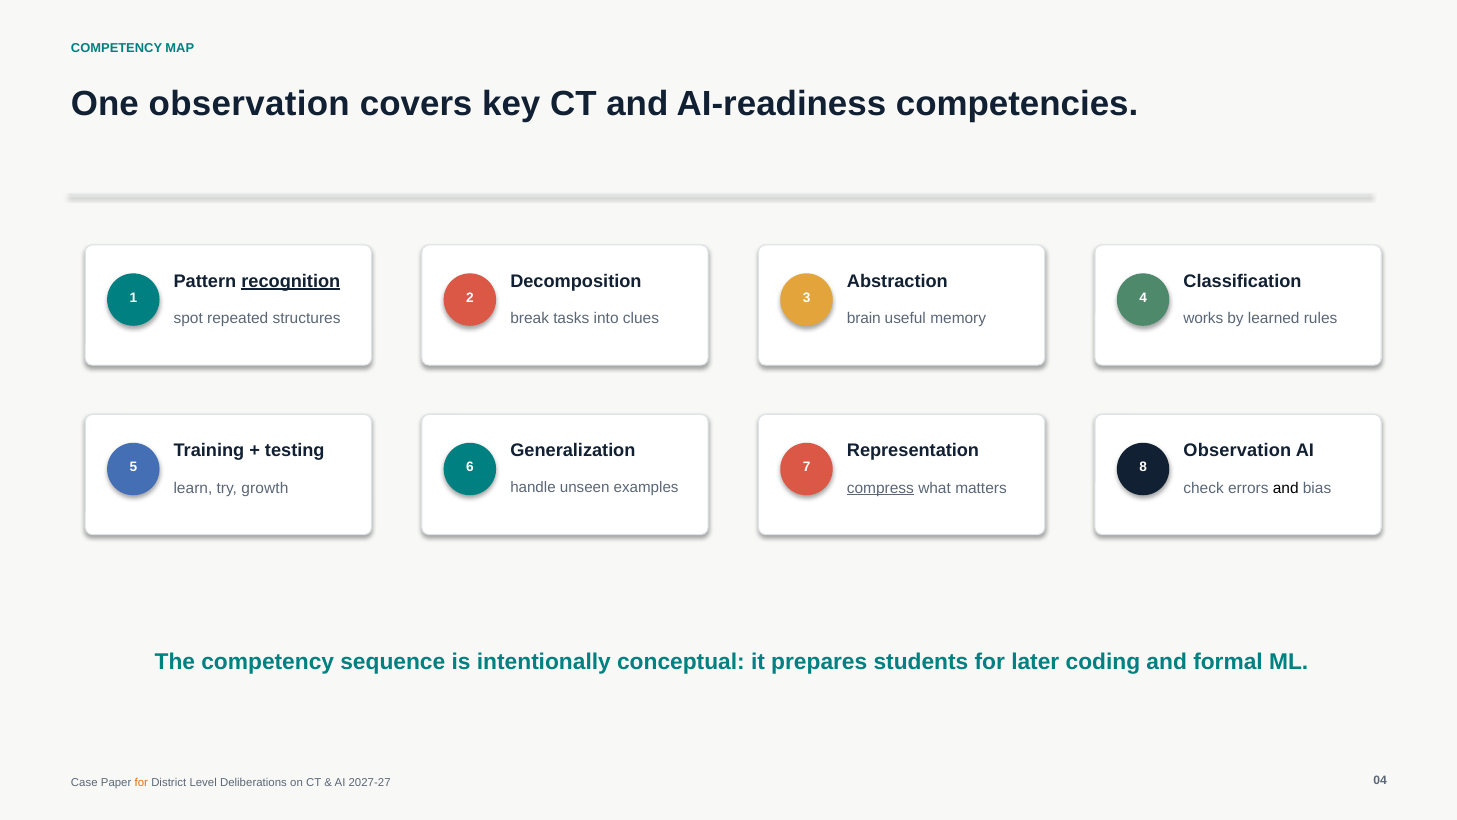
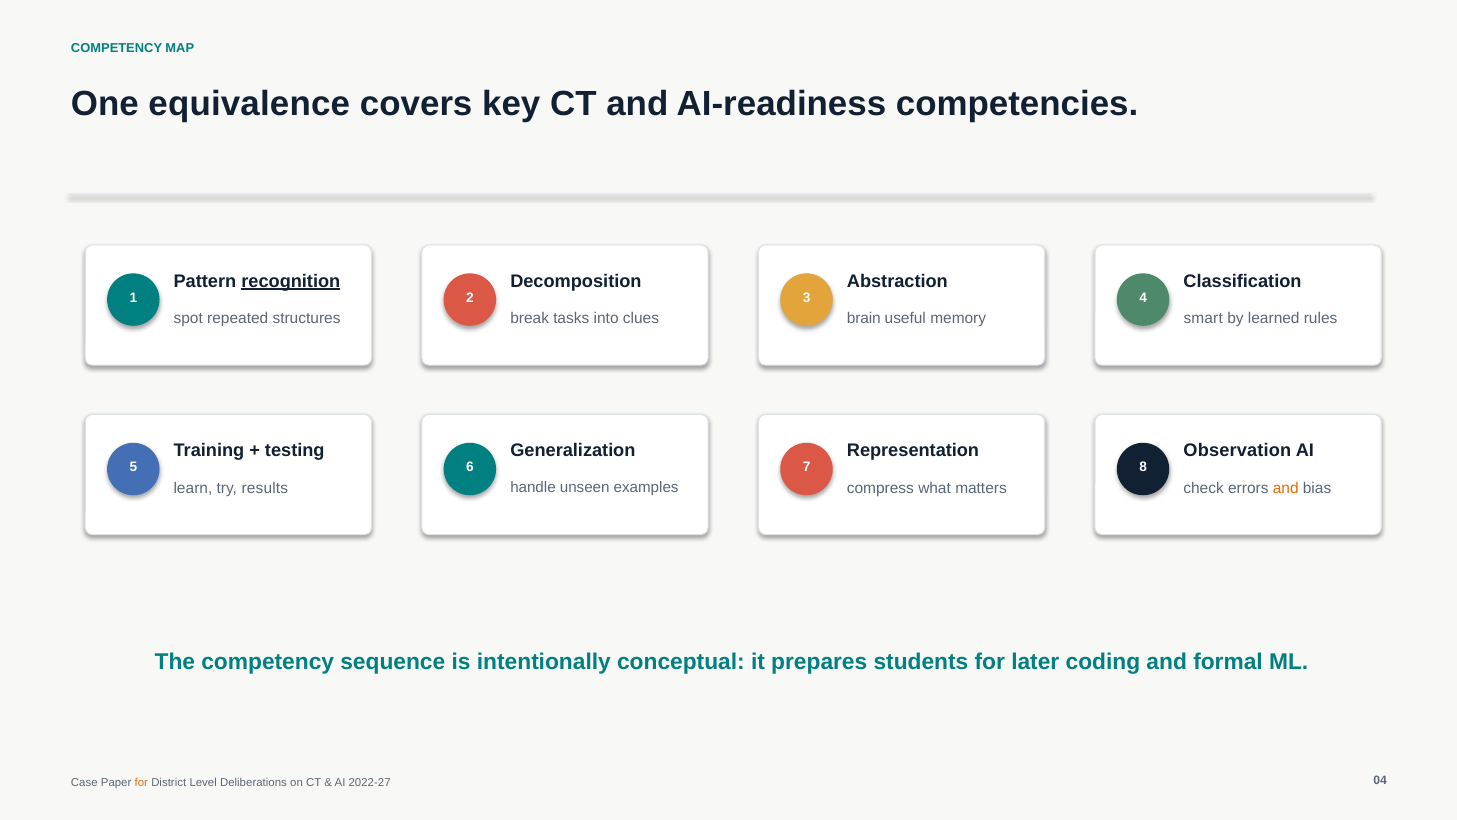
One observation: observation -> equivalence
works: works -> smart
growth: growth -> results
compress underline: present -> none
and at (1286, 488) colour: black -> orange
2027-27: 2027-27 -> 2022-27
